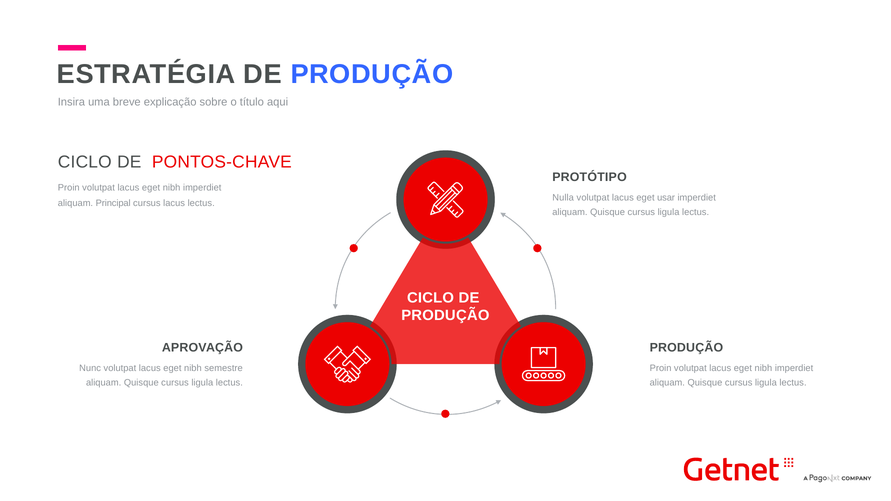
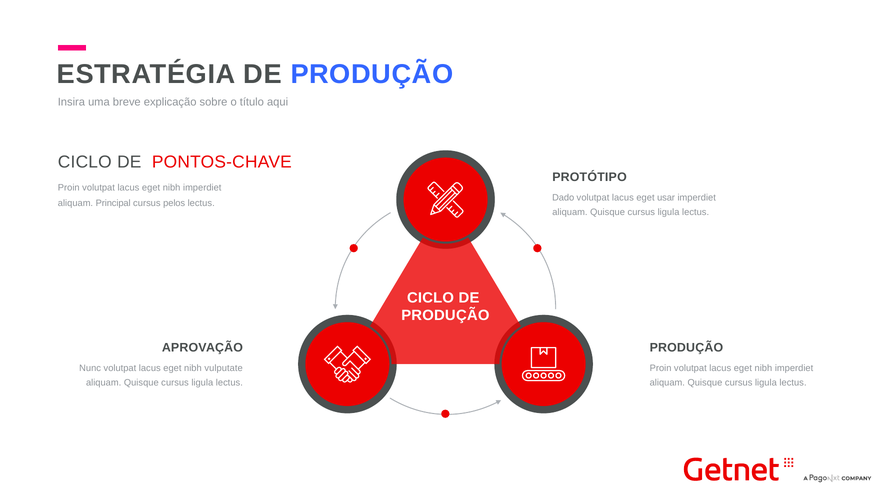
Nulla: Nulla -> Dado
cursus lacus: lacus -> pelos
semestre: semestre -> vulputate
